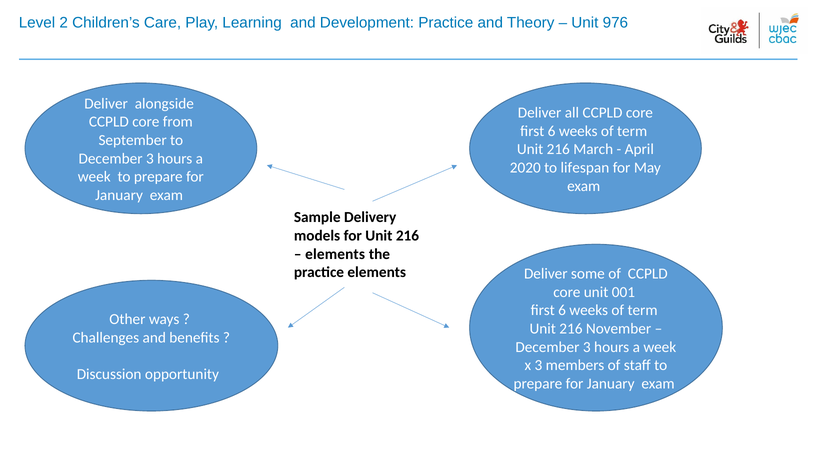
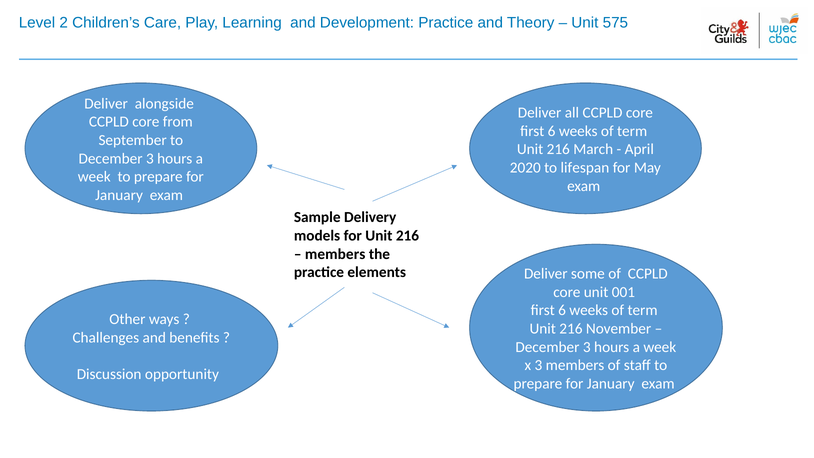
976: 976 -> 575
elements at (335, 254): elements -> members
